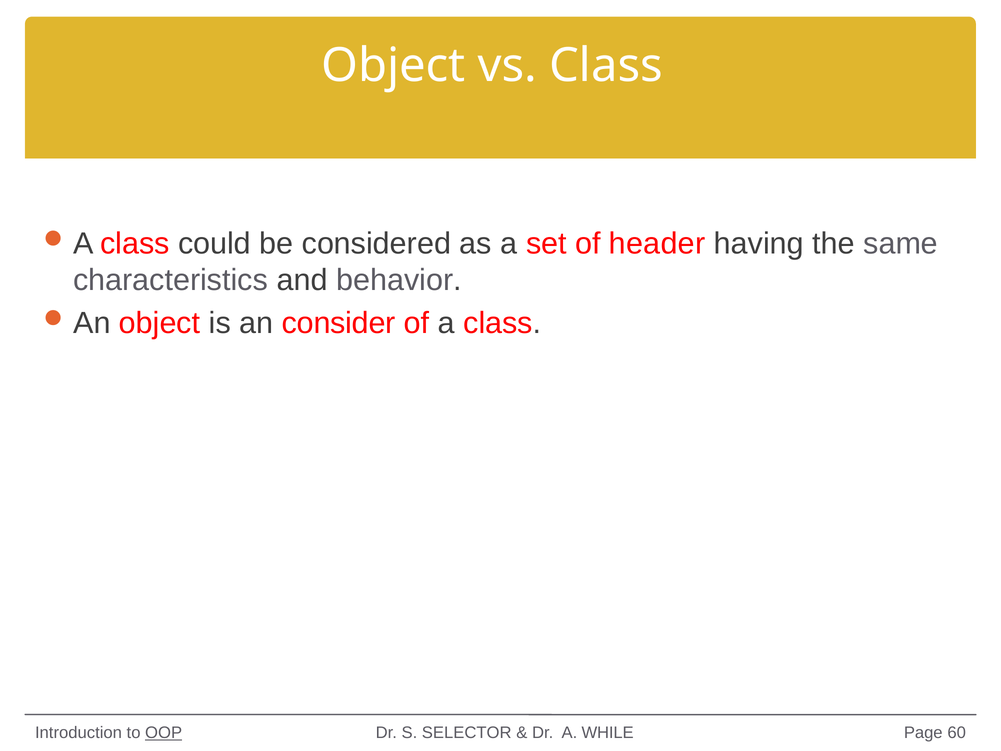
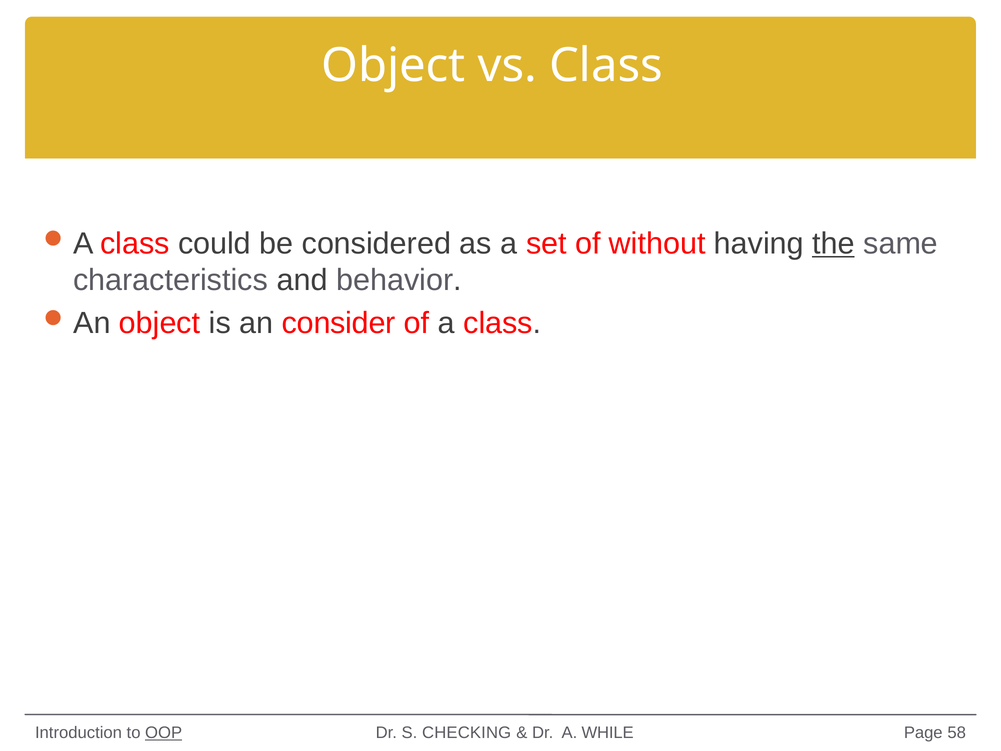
header: header -> without
the underline: none -> present
SELECTOR: SELECTOR -> CHECKING
60: 60 -> 58
